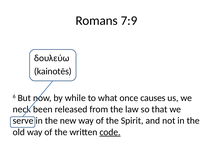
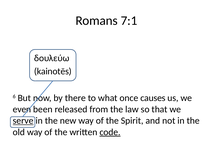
7:9: 7:9 -> 7:1
while: while -> there
neck: neck -> even
serve underline: none -> present
